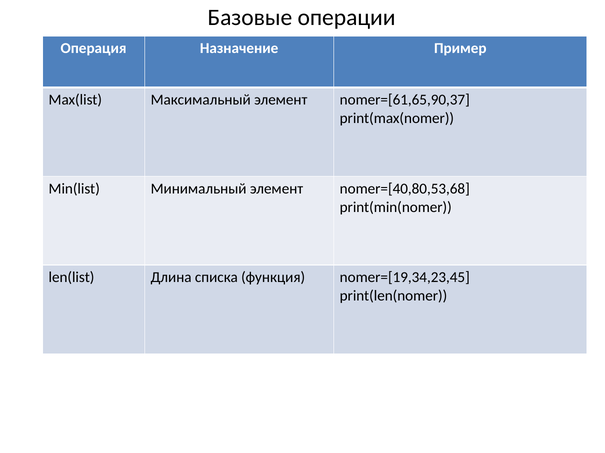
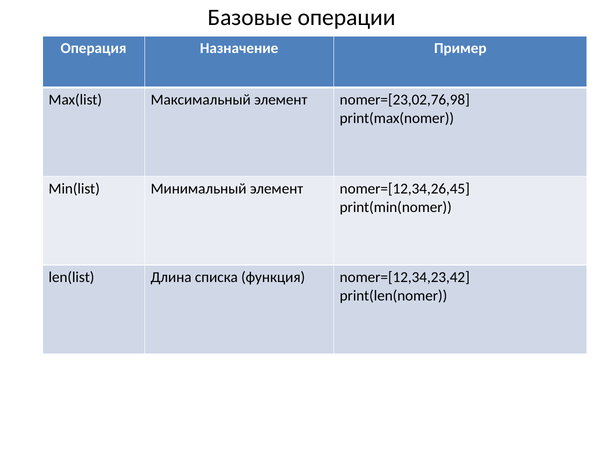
nomer=[61,65,90,37: nomer=[61,65,90,37 -> nomer=[23,02,76,98
nomer=[40,80,53,68: nomer=[40,80,53,68 -> nomer=[12,34,26,45
nomer=[19,34,23,45: nomer=[19,34,23,45 -> nomer=[12,34,23,42
